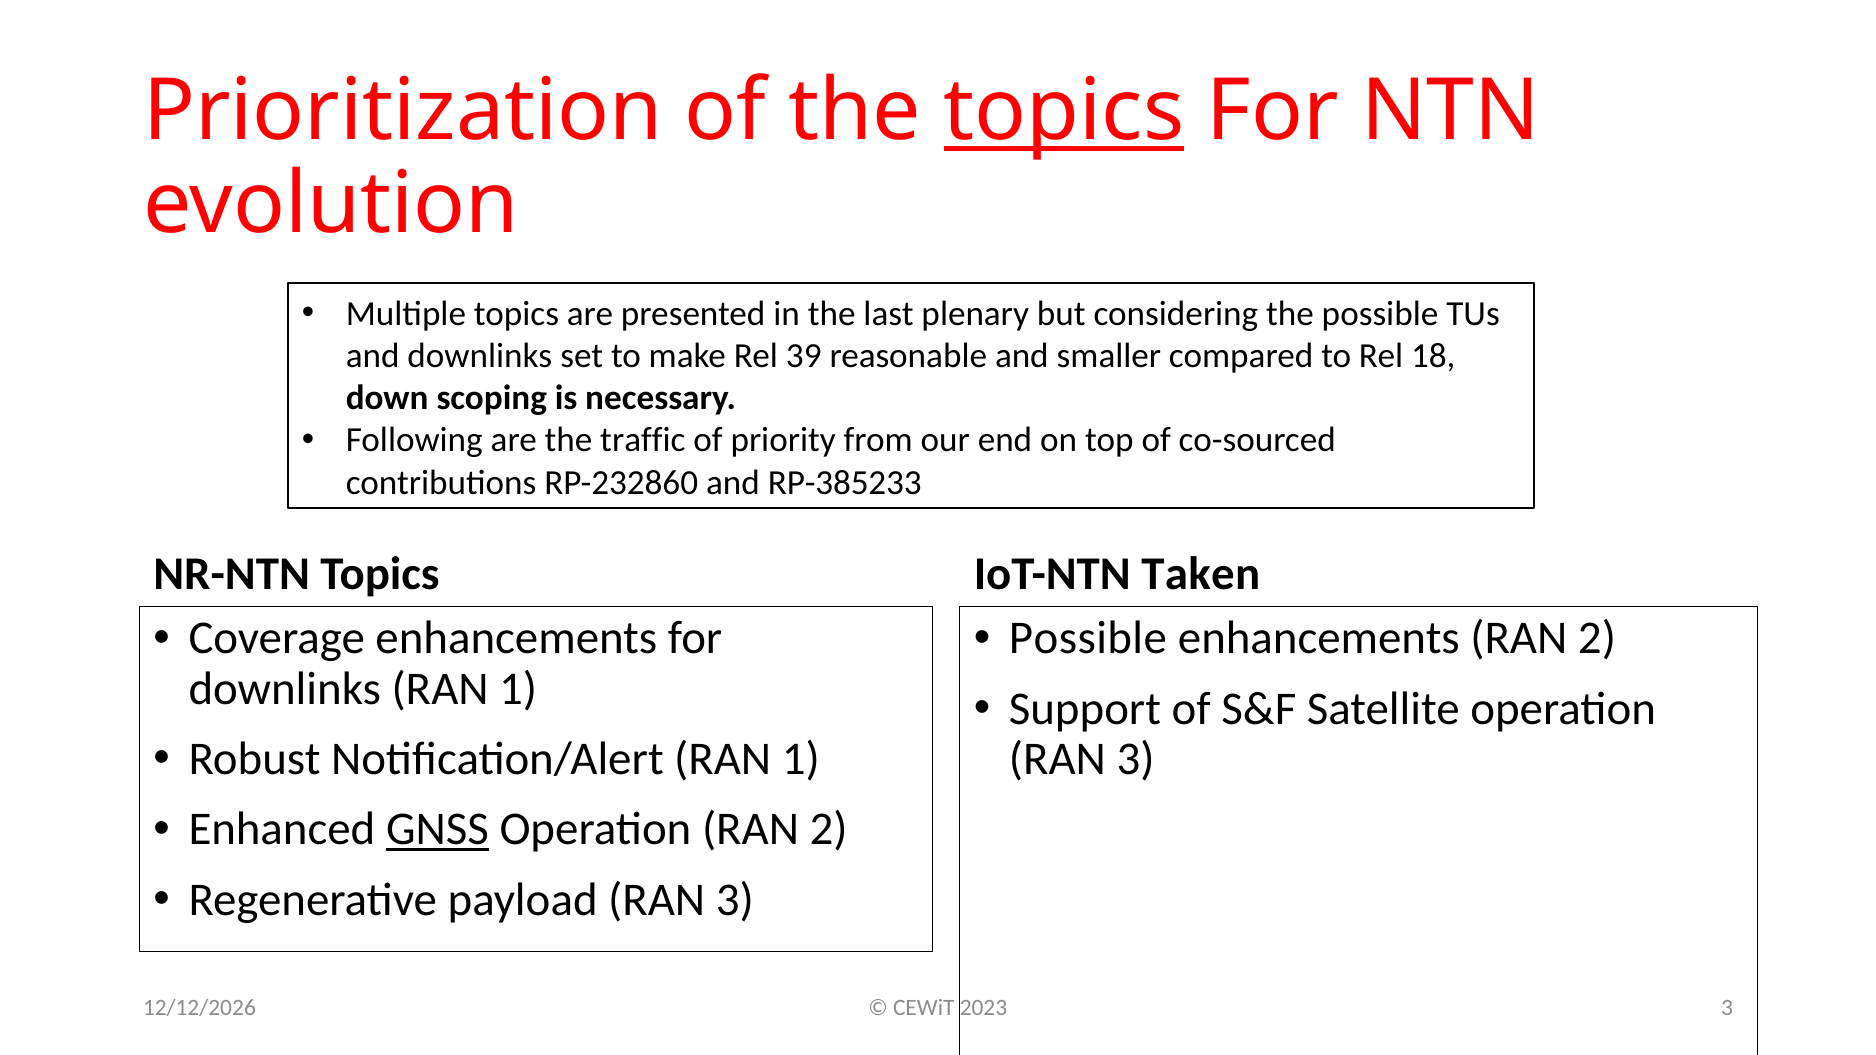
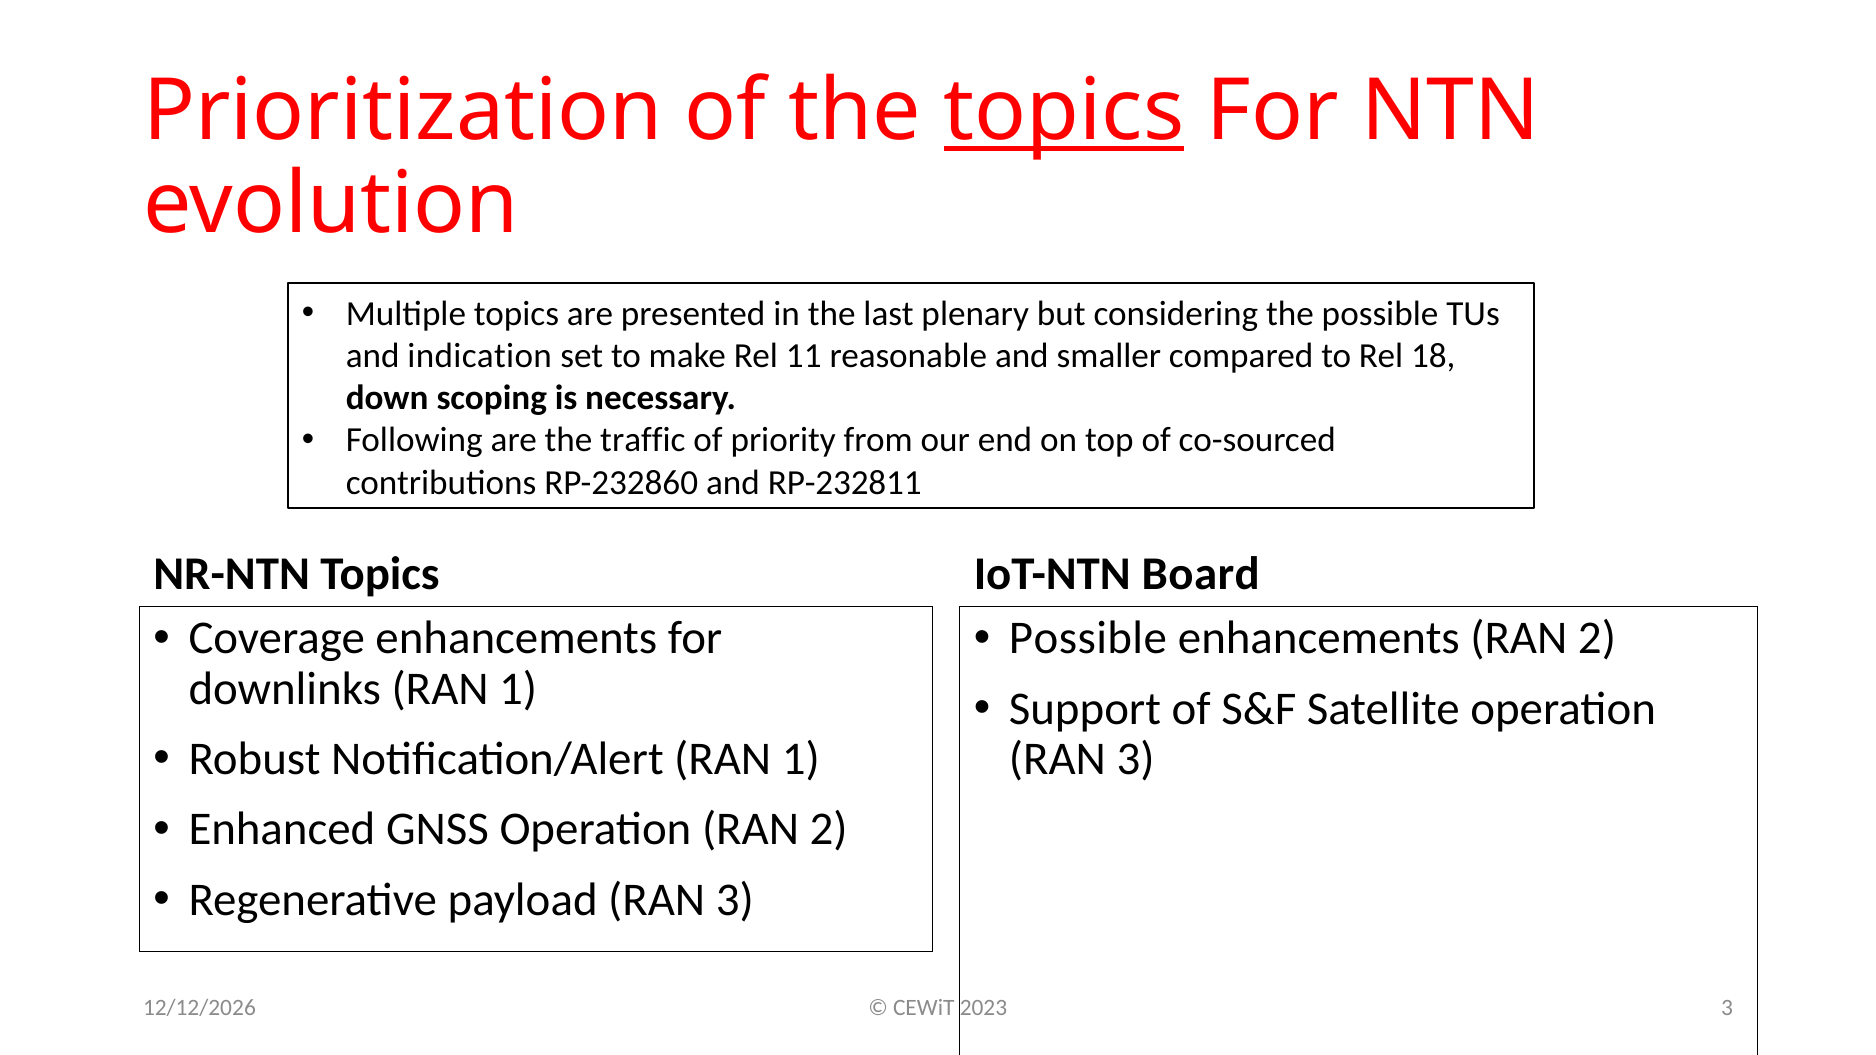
and downlinks: downlinks -> indication
39: 39 -> 11
RP-385233: RP-385233 -> RP-232811
Taken: Taken -> Board
GNSS underline: present -> none
